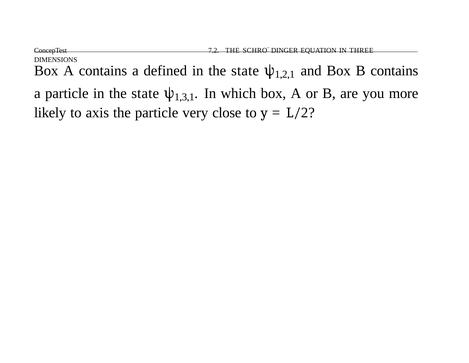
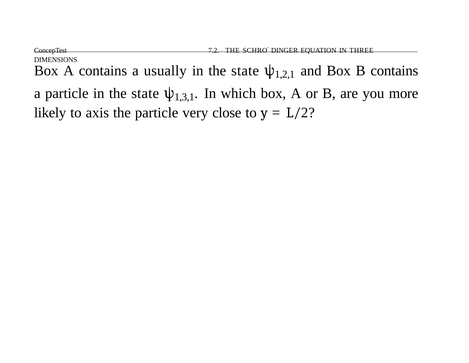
defined: defined -> usually
